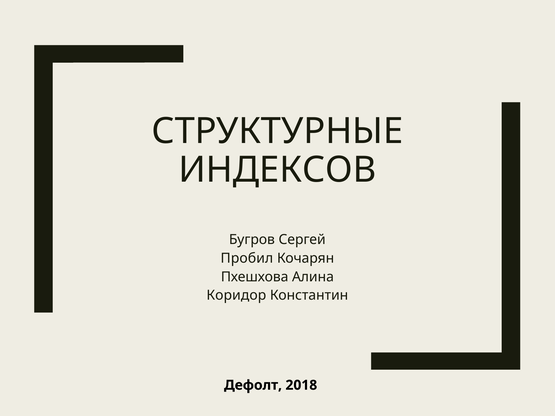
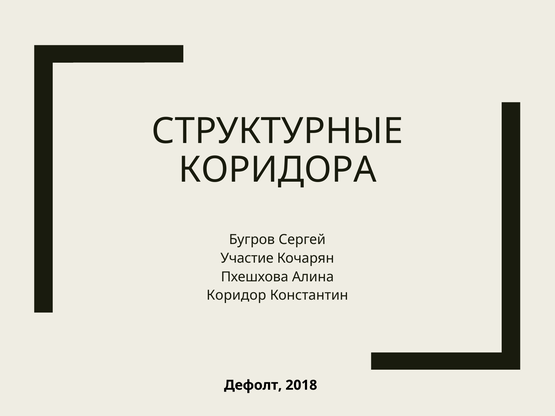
ИНДЕКСОВ: ИНДЕКСОВ -> КОРИДОРА
Пробил: Пробил -> Участие
